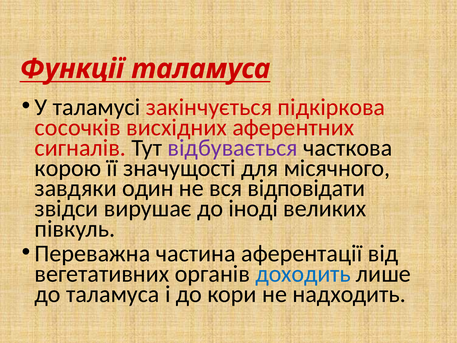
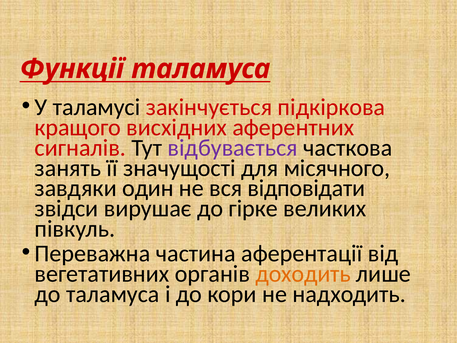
сосочків: сосочків -> кращого
корою: корою -> занять
іноді: іноді -> гірке
доходить colour: blue -> orange
